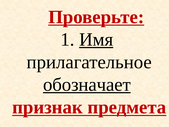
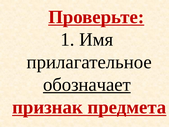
Имя underline: present -> none
